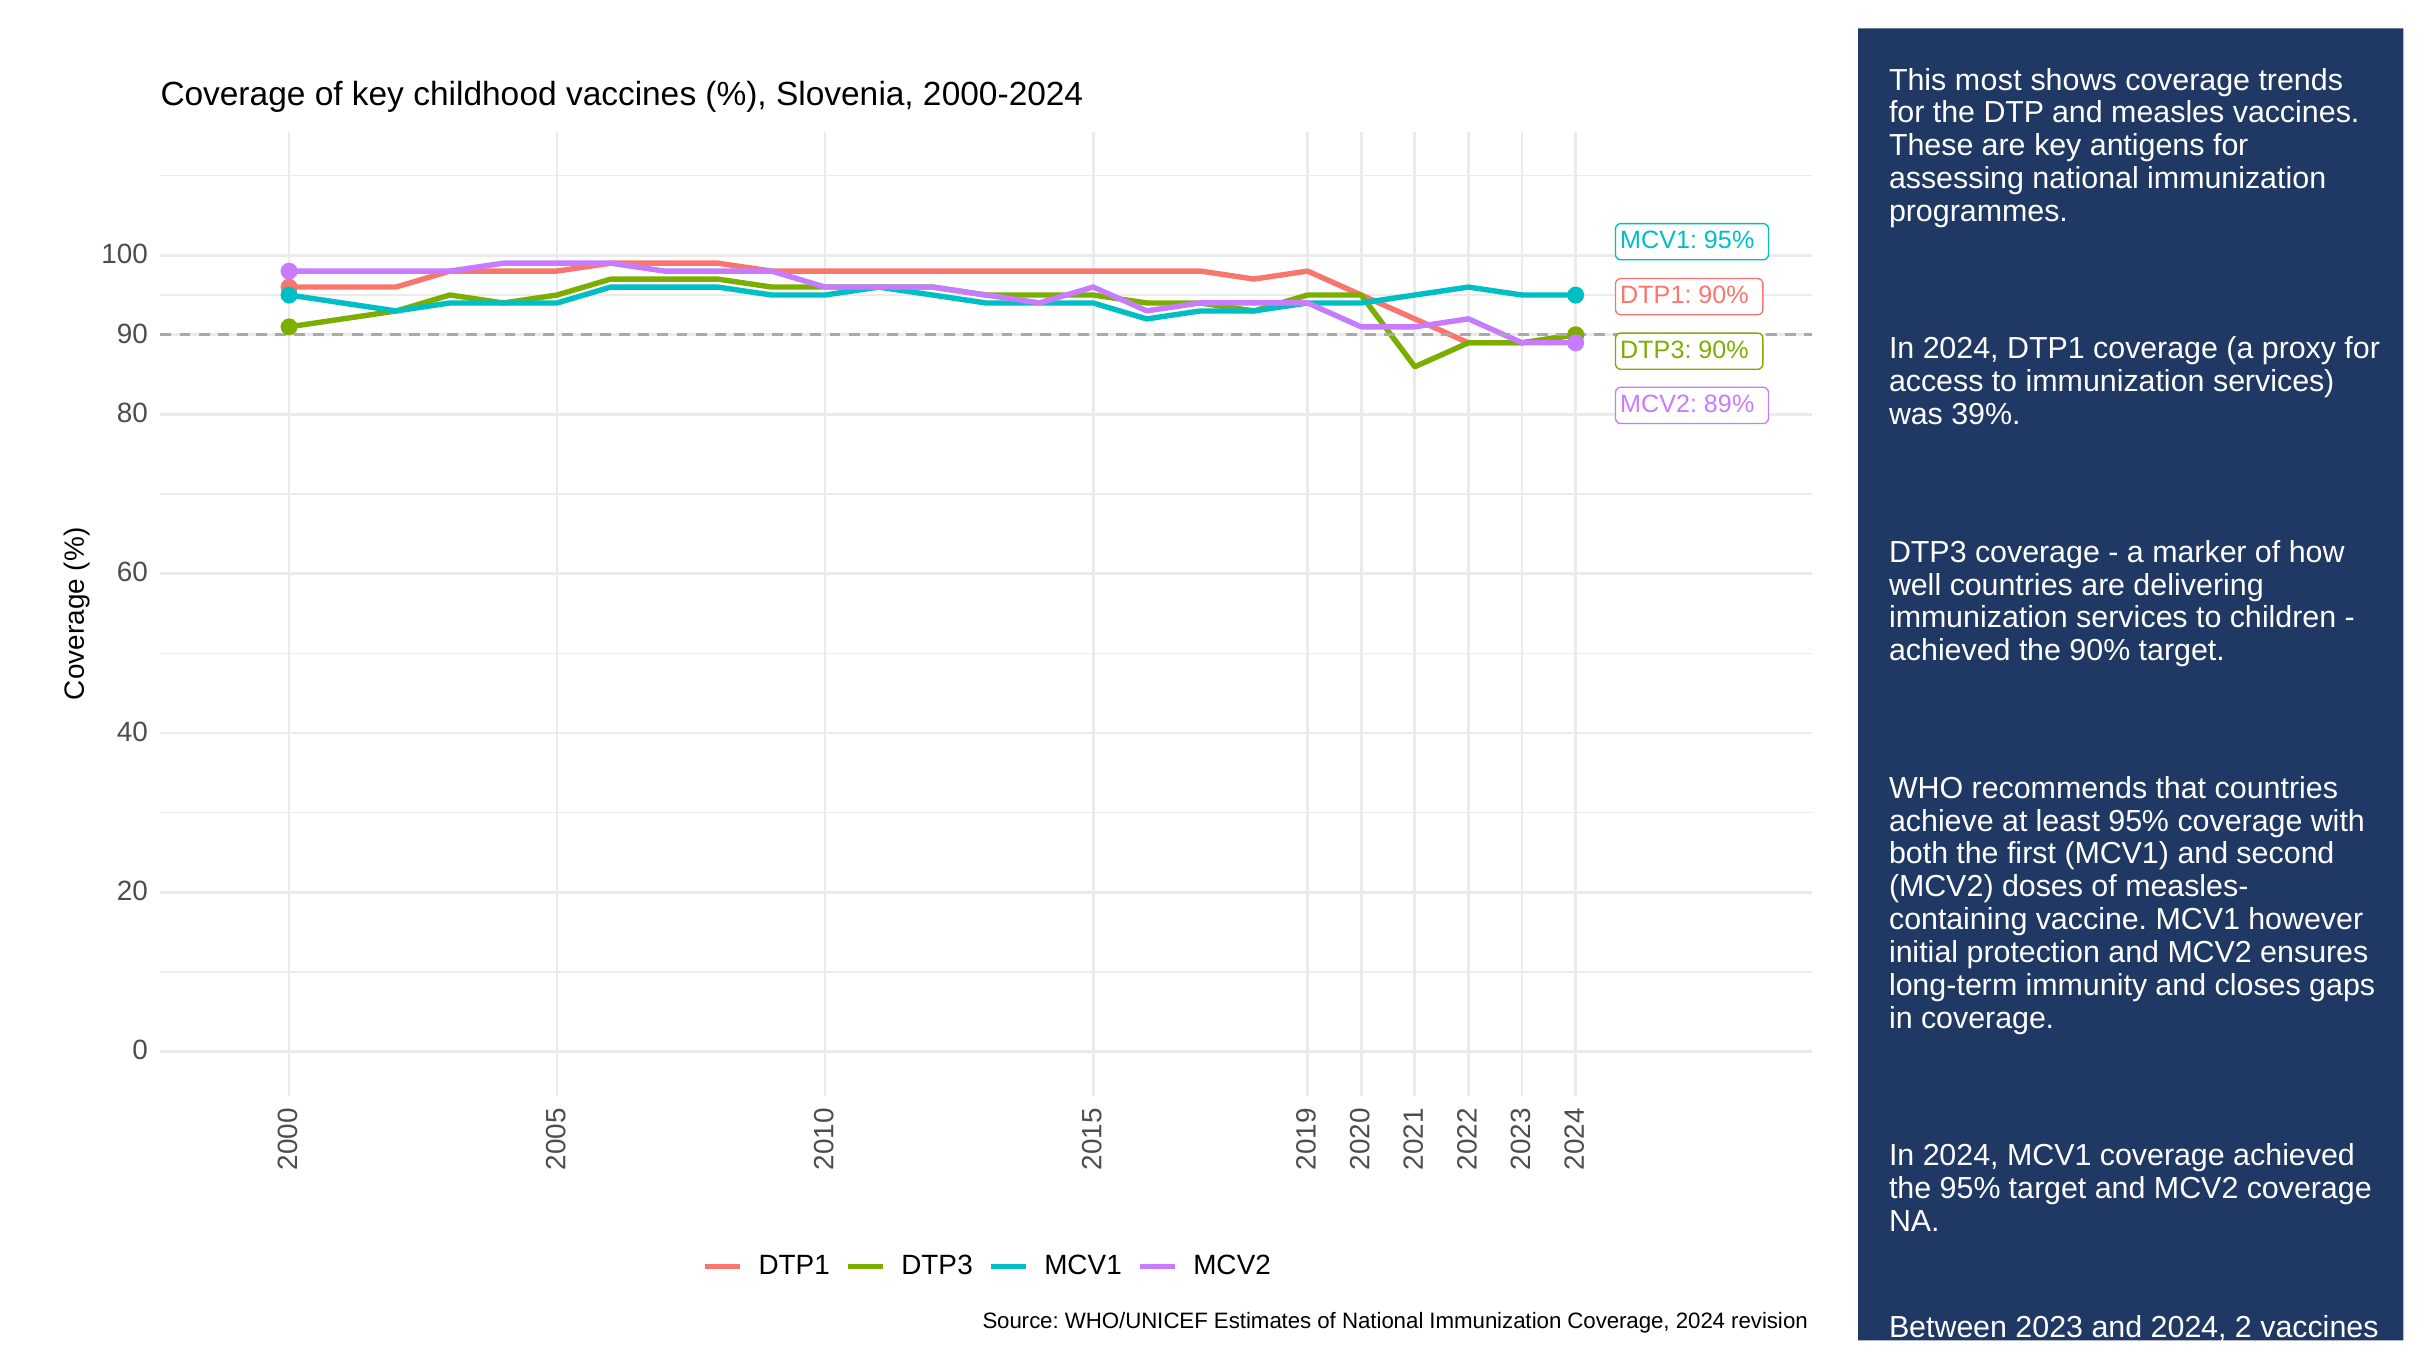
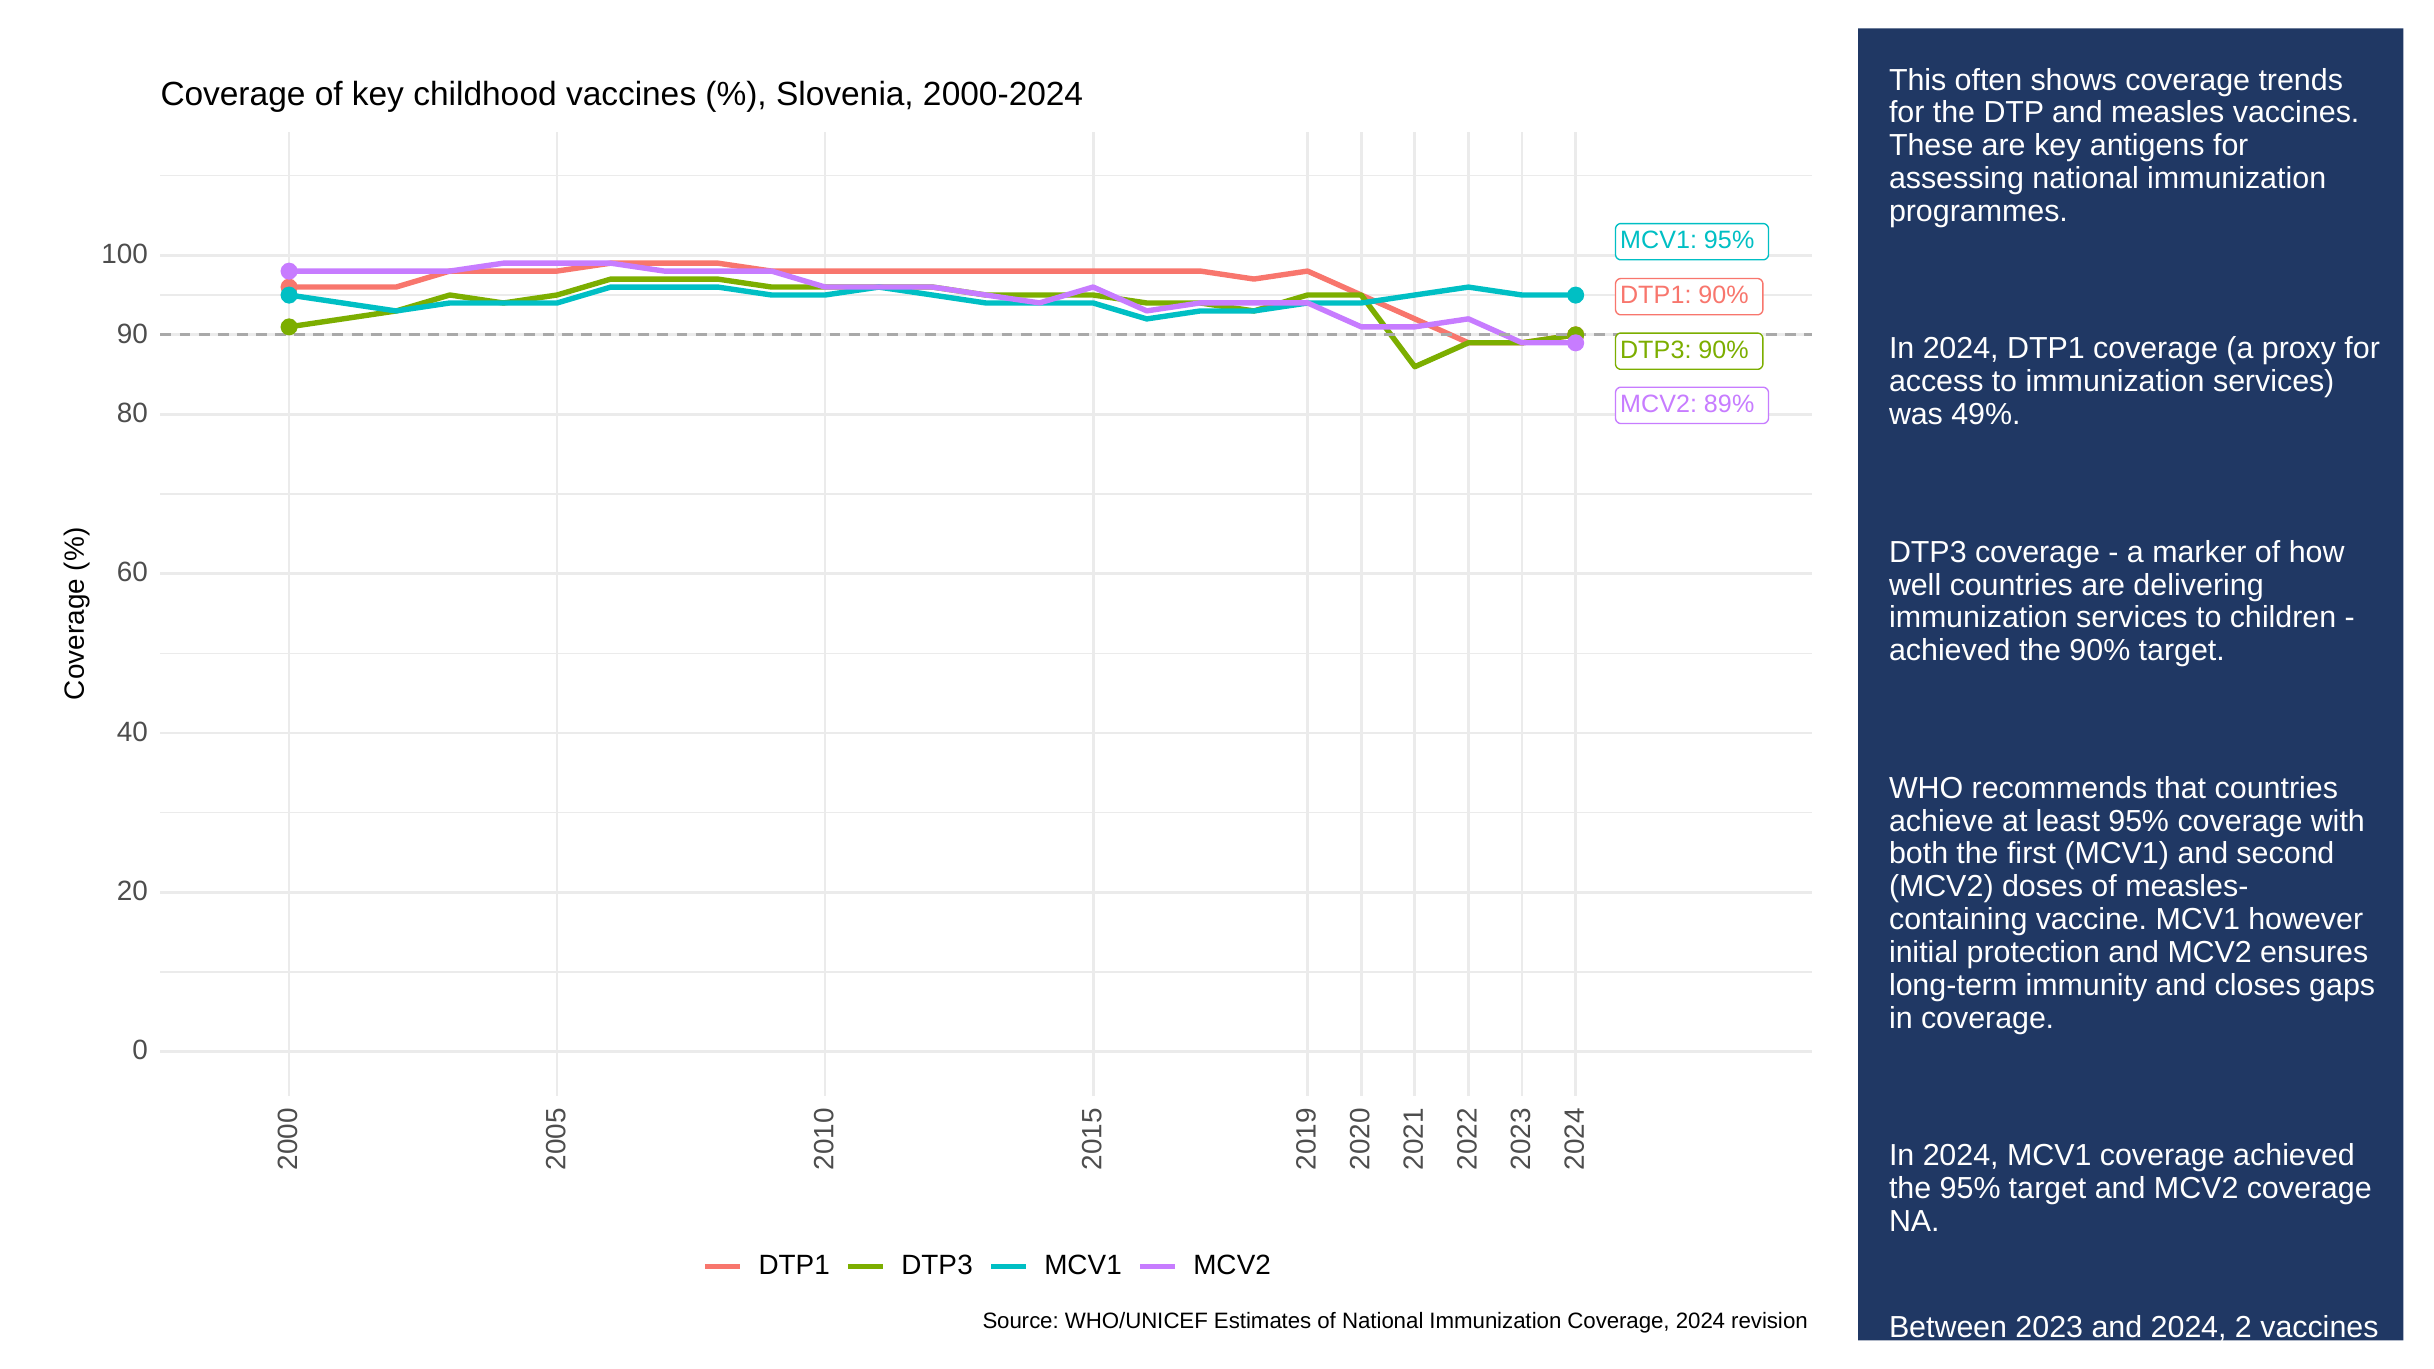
most: most -> often
39%: 39% -> 49%
